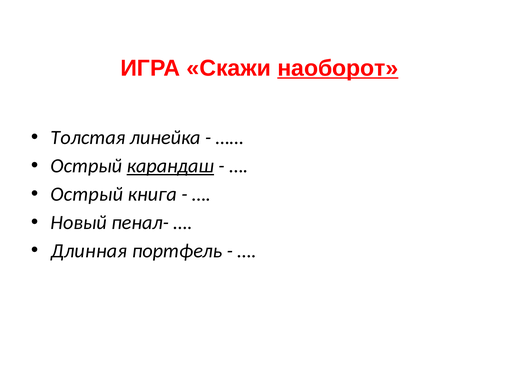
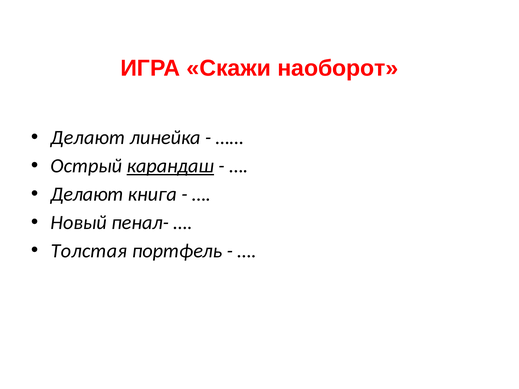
наоборот underline: present -> none
Толстая at (88, 138): Толстая -> Делают
Острый at (87, 194): Острый -> Делают
Длинная: Длинная -> Толстая
